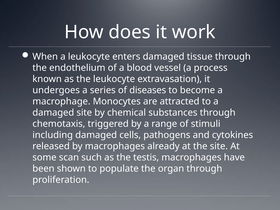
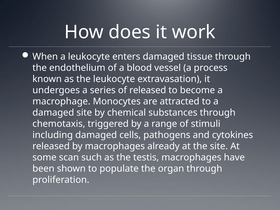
of diseases: diseases -> released
